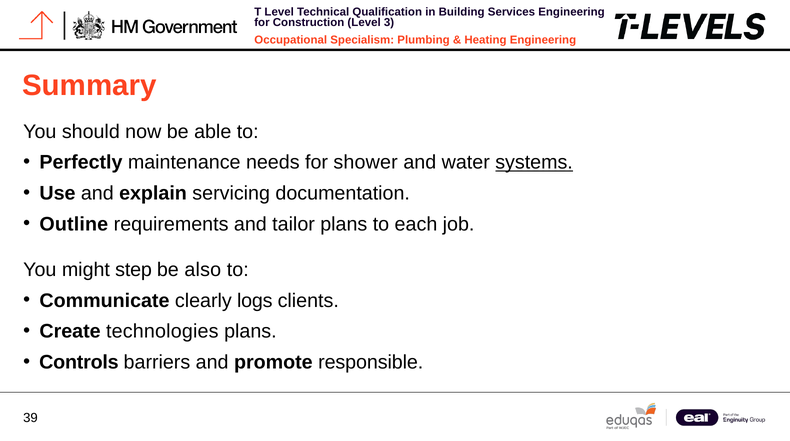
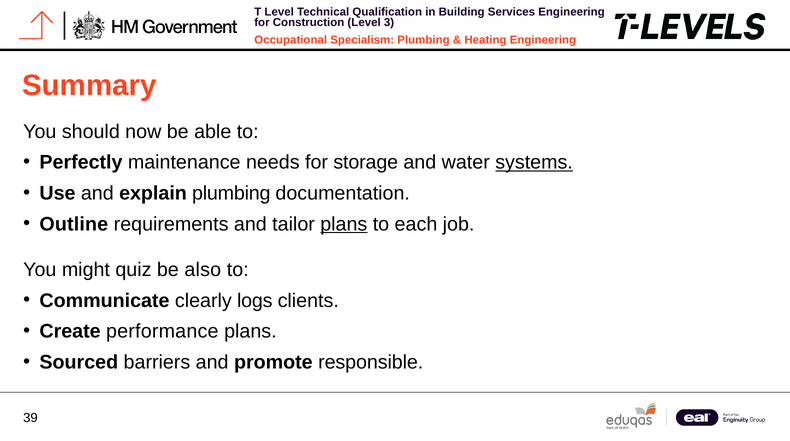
shower: shower -> storage
explain servicing: servicing -> plumbing
plans at (344, 224) underline: none -> present
step: step -> quiz
technologies: technologies -> performance
Controls: Controls -> Sourced
